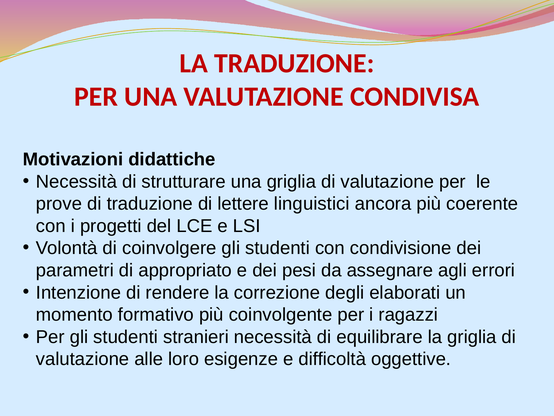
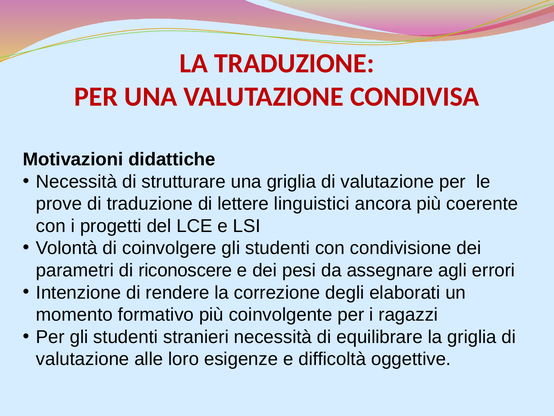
appropriato: appropriato -> riconoscere
